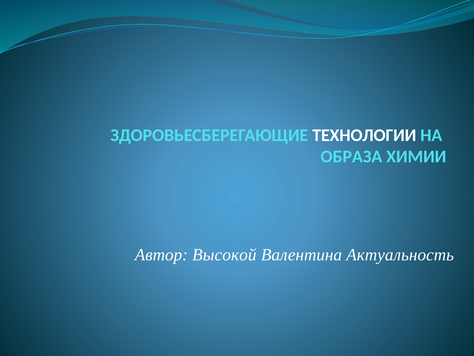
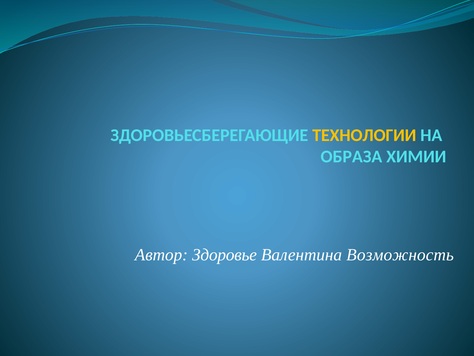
ТЕХНОЛОГИИ colour: white -> yellow
Высокой: Высокой -> Здоровье
Актуальность: Актуальность -> Возможность
